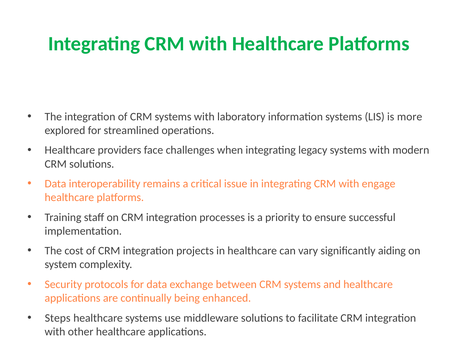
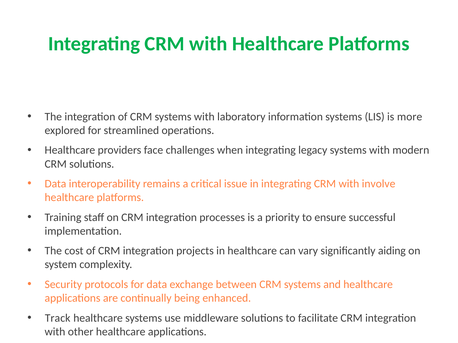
engage: engage -> involve
Steps: Steps -> Track
